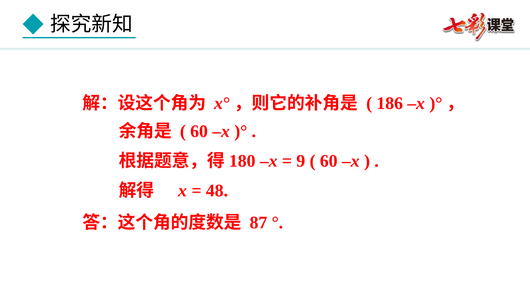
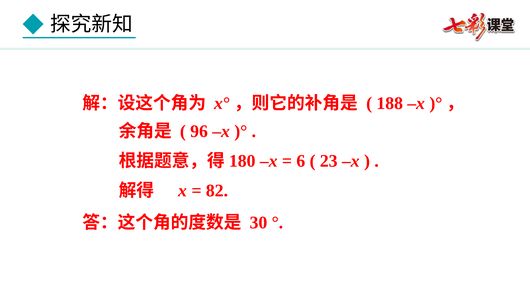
186: 186 -> 188
60 at (199, 131): 60 -> 96
9: 9 -> 6
60 at (329, 161): 60 -> 23
48: 48 -> 82
87: 87 -> 30
